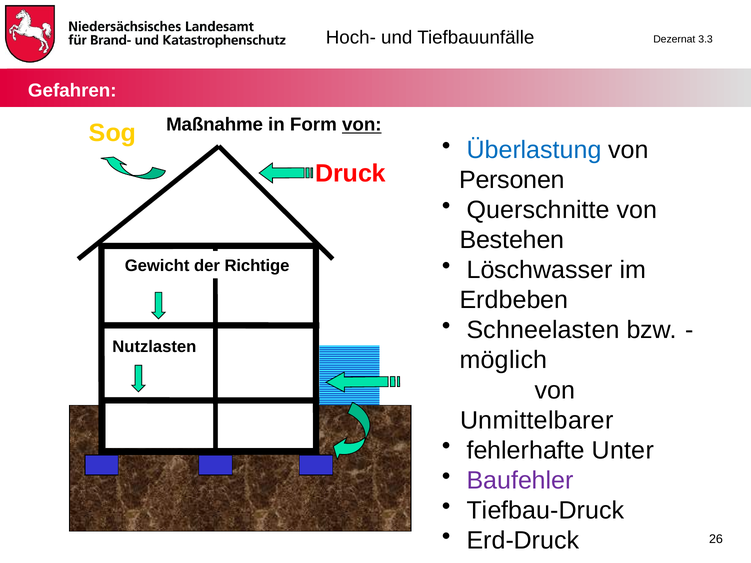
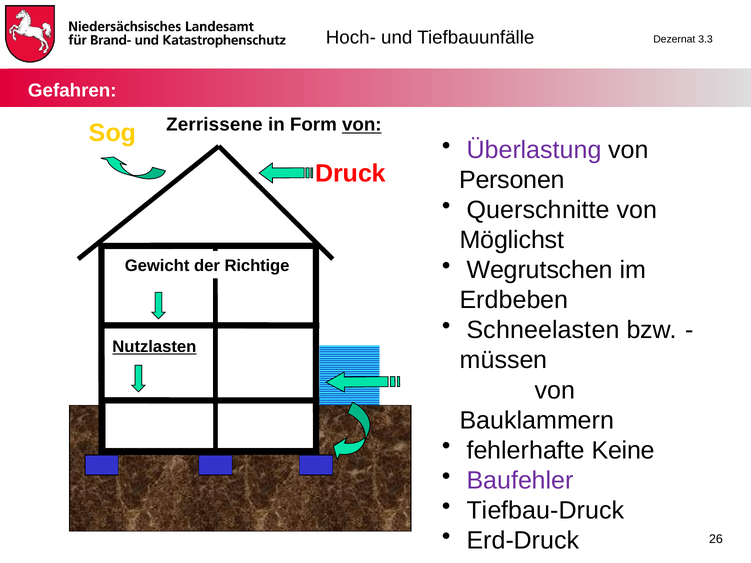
Maßnahme: Maßnahme -> Zerrissene
Überlastung colour: blue -> purple
Bestehen: Bestehen -> Möglichst
Löschwasser: Löschwasser -> Wegrutschen
Nutzlasten underline: none -> present
möglich: möglich -> müssen
Unmittelbarer: Unmittelbarer -> Bauklammern
Unter: Unter -> Keine
